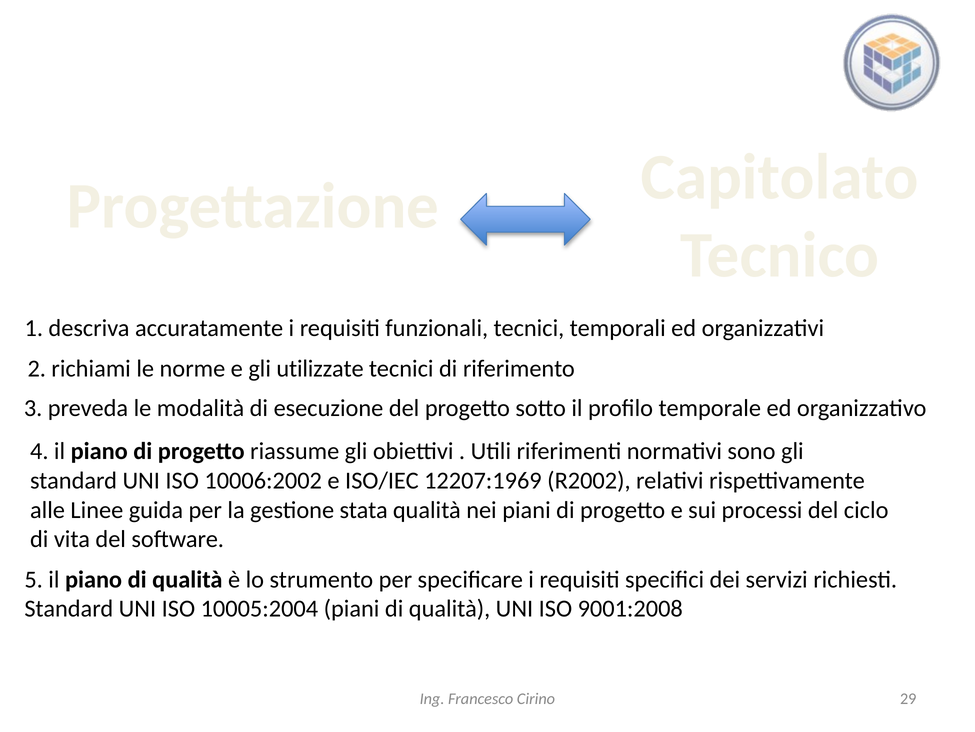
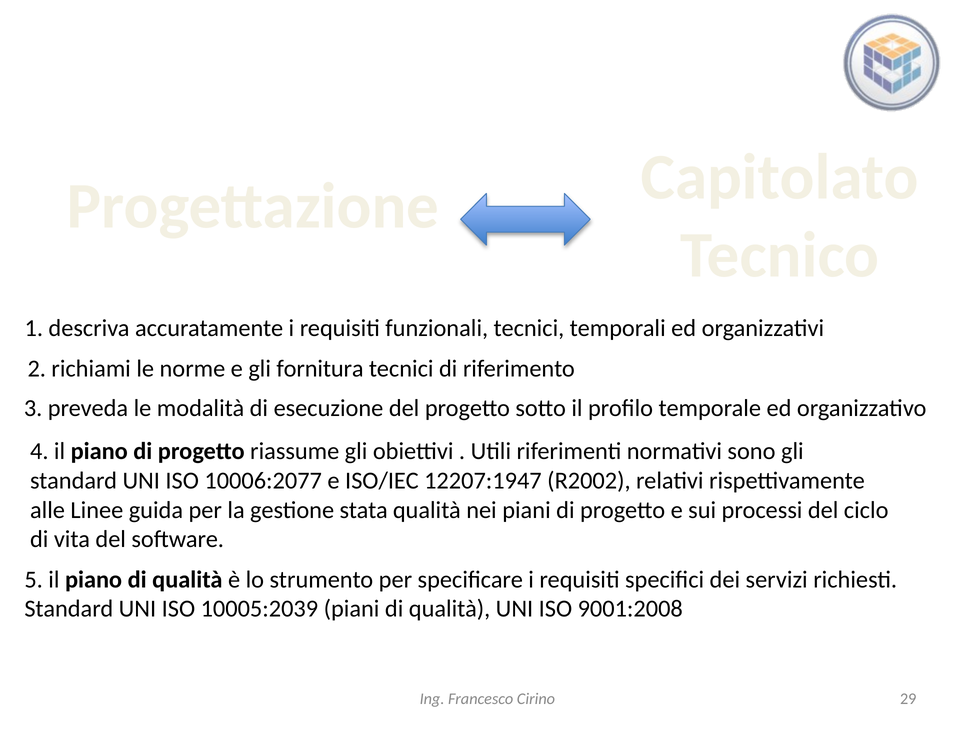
utilizzate: utilizzate -> fornitura
10006:2002: 10006:2002 -> 10006:2077
12207:1969: 12207:1969 -> 12207:1947
10005:2004: 10005:2004 -> 10005:2039
